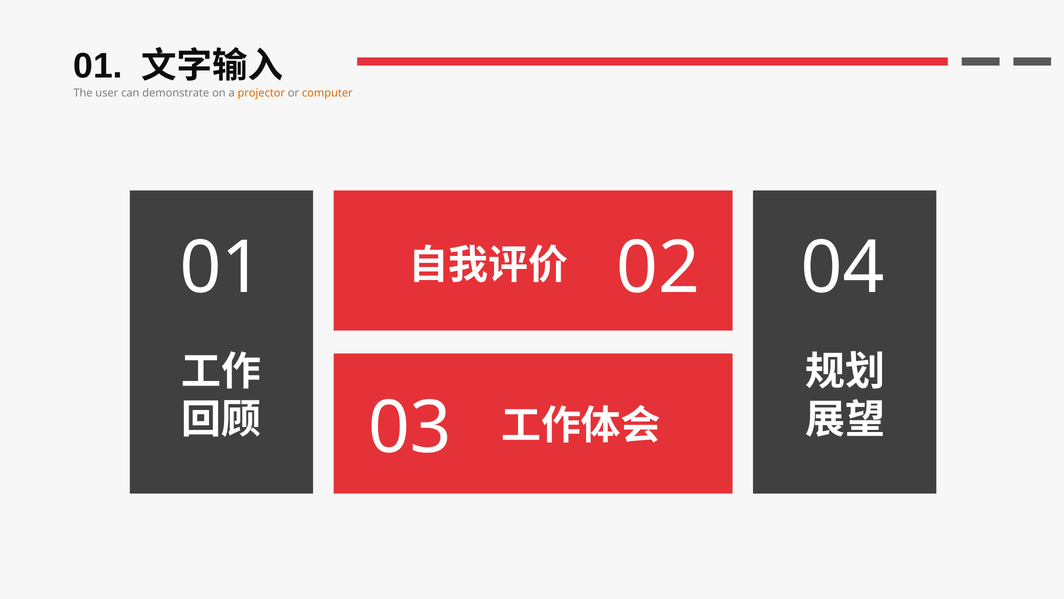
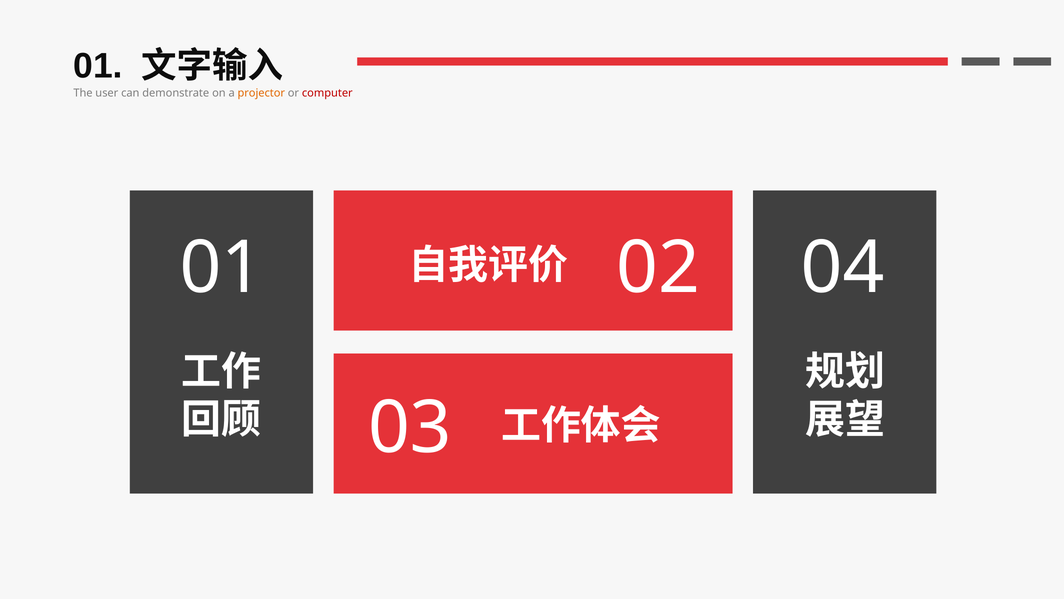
computer colour: orange -> red
